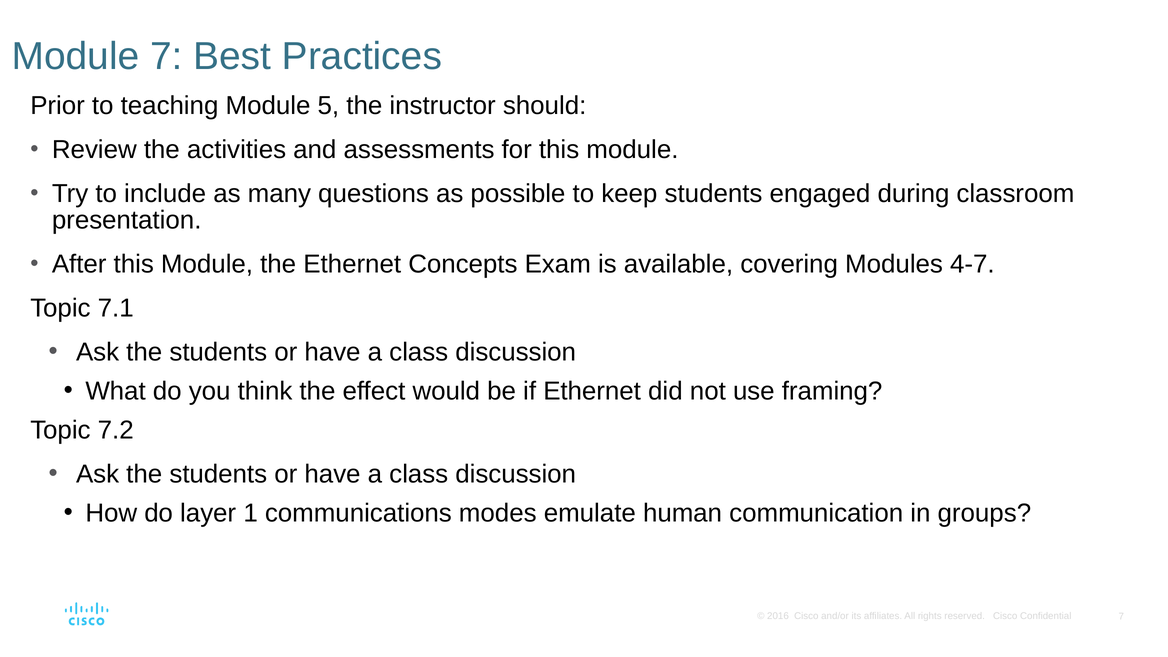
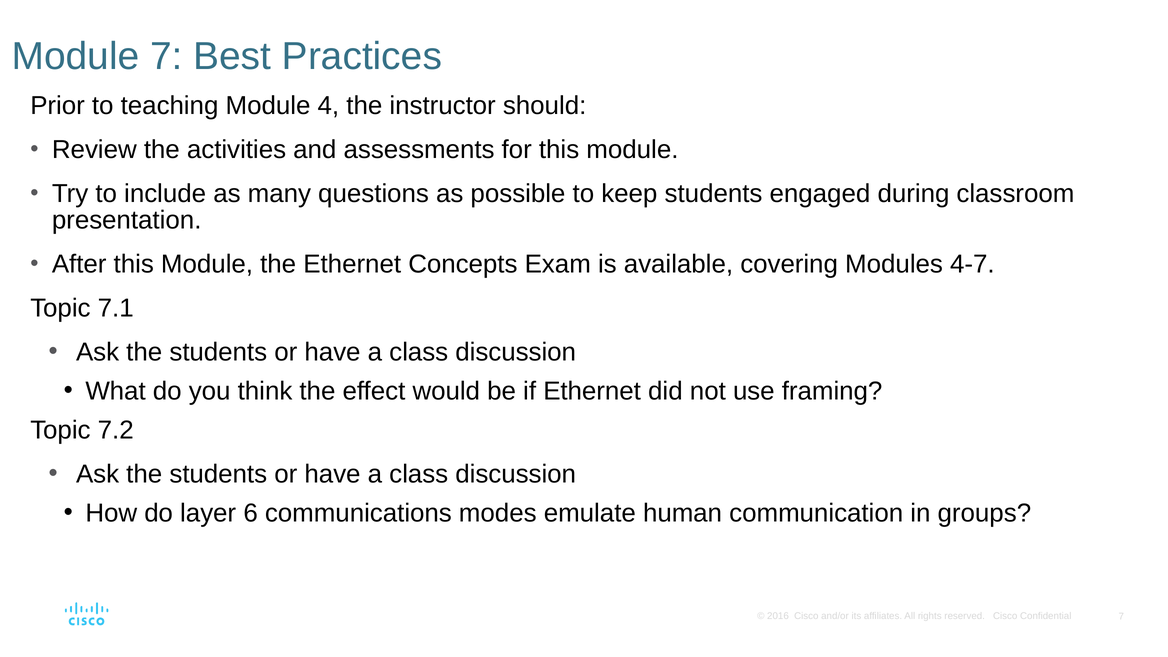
5: 5 -> 4
1: 1 -> 6
